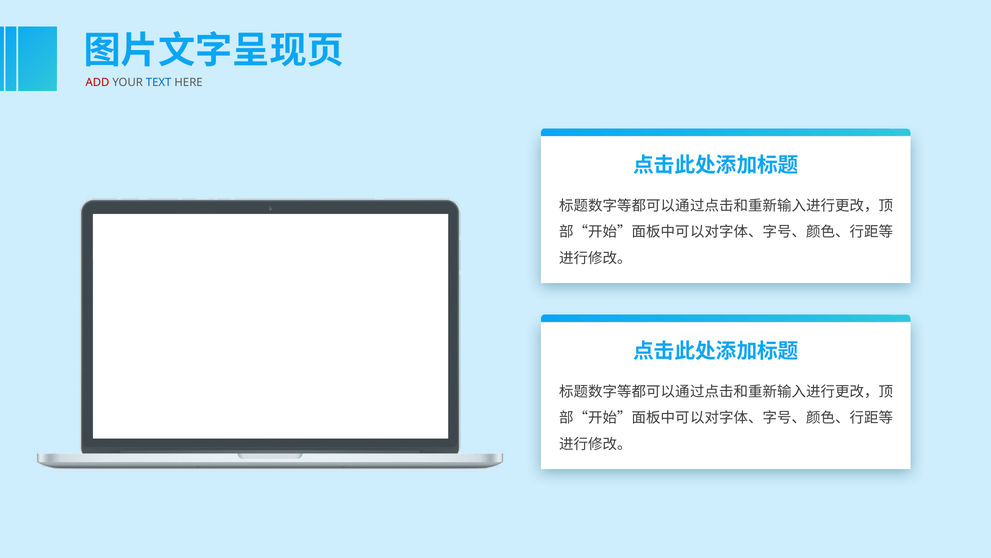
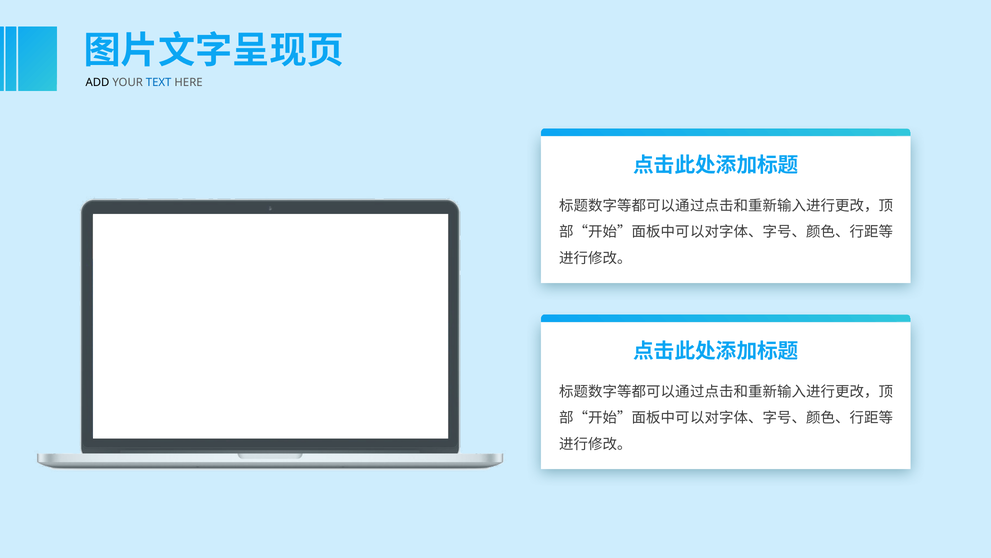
ADD colour: red -> black
